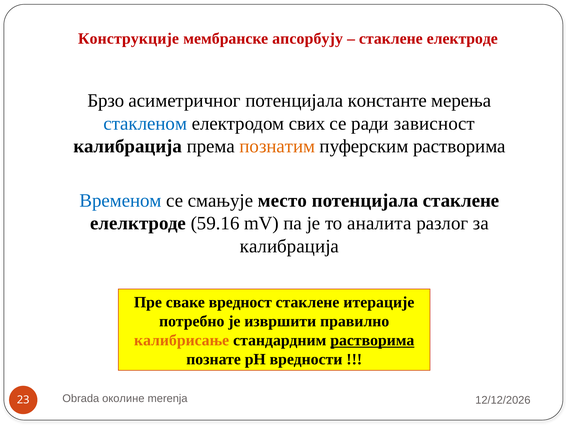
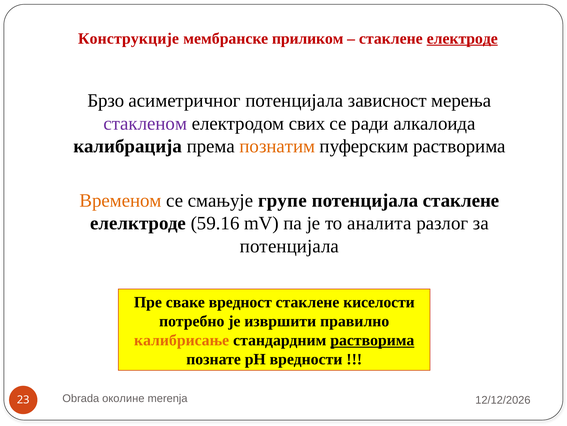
апсорбују: апсорбују -> приликом
електроде underline: none -> present
константе: константе -> зависност
стакленом colour: blue -> purple
зависност: зависност -> алкалоида
Временом colour: blue -> orange
место: место -> групе
калибрација at (289, 246): калибрација -> потенцијала
итерације: итерације -> киселости
